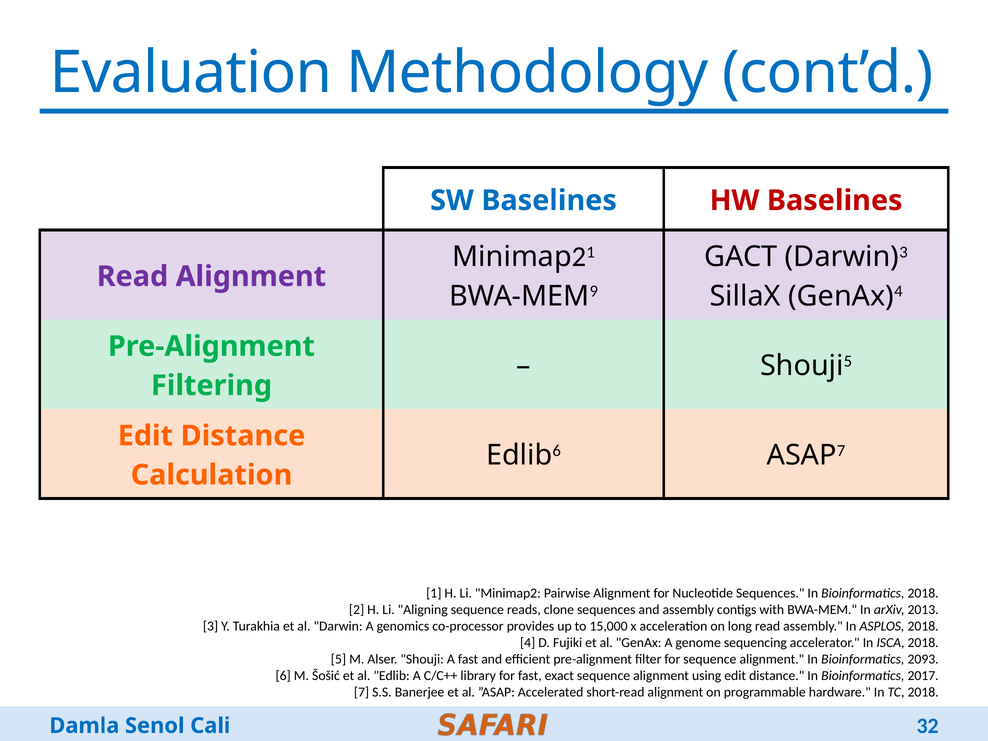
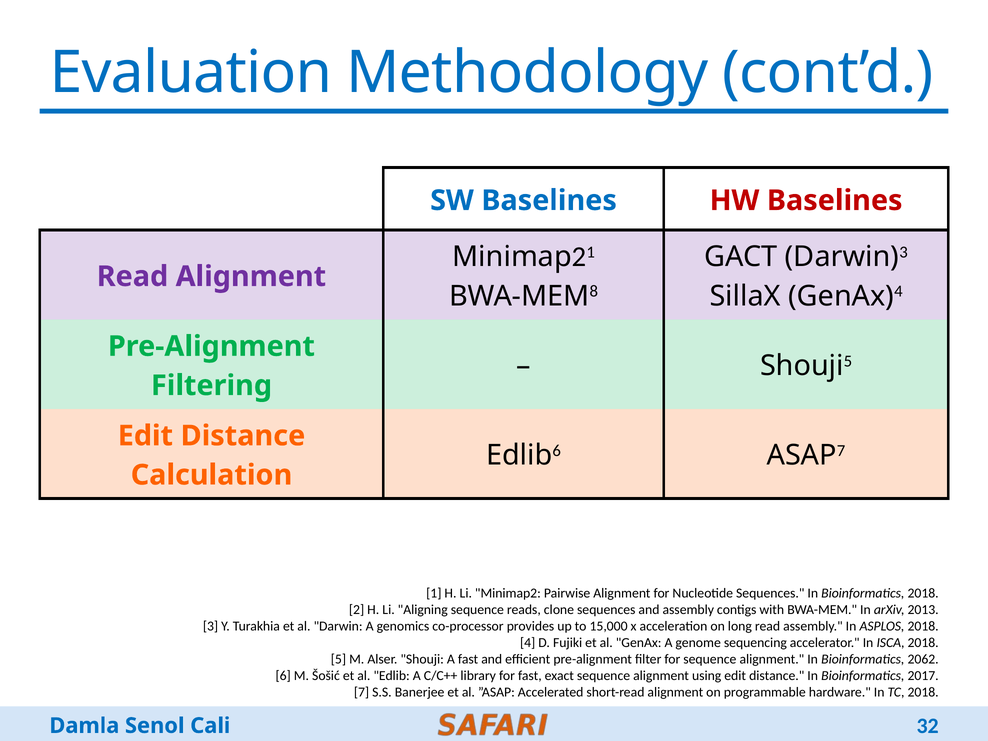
9: 9 -> 8
2093: 2093 -> 2062
